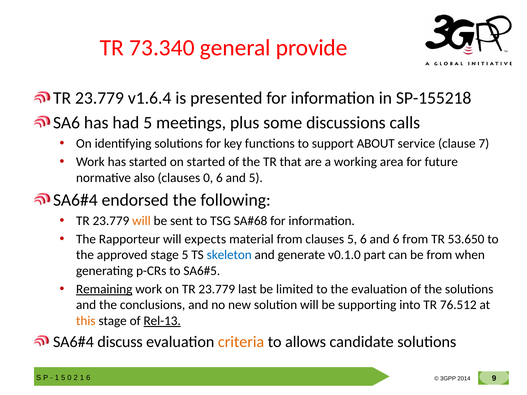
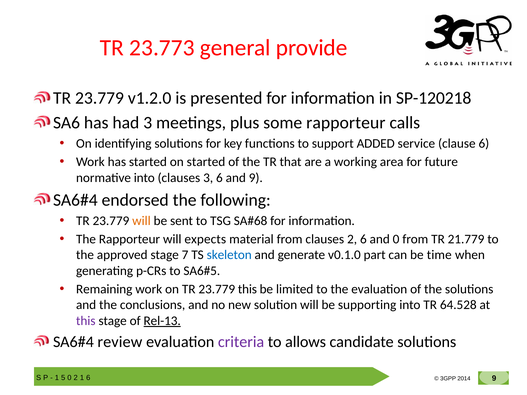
73.340: 73.340 -> 23.773
v1.6.4: v1.6.4 -> v1.2.0
SP-155218: SP-155218 -> SP-120218
had 5: 5 -> 3
some discussions: discussions -> rapporteur
ABOUT: ABOUT -> ADDED
clause 7: 7 -> 6
normative also: also -> into
clauses 0: 0 -> 3
and 5: 5 -> 9
clauses 5: 5 -> 2
and 6: 6 -> 0
53.650: 53.650 -> 21.779
stage 5: 5 -> 7
be from: from -> time
Remaining underline: present -> none
23.779 last: last -> this
76.512: 76.512 -> 64.528
this at (86, 321) colour: orange -> purple
discuss: discuss -> review
criteria colour: orange -> purple
